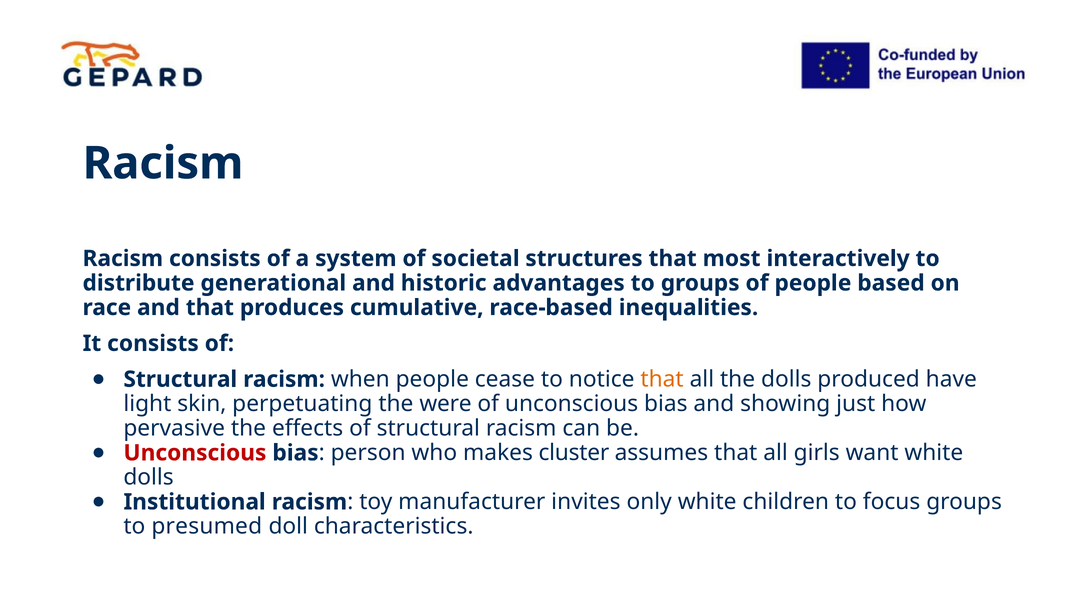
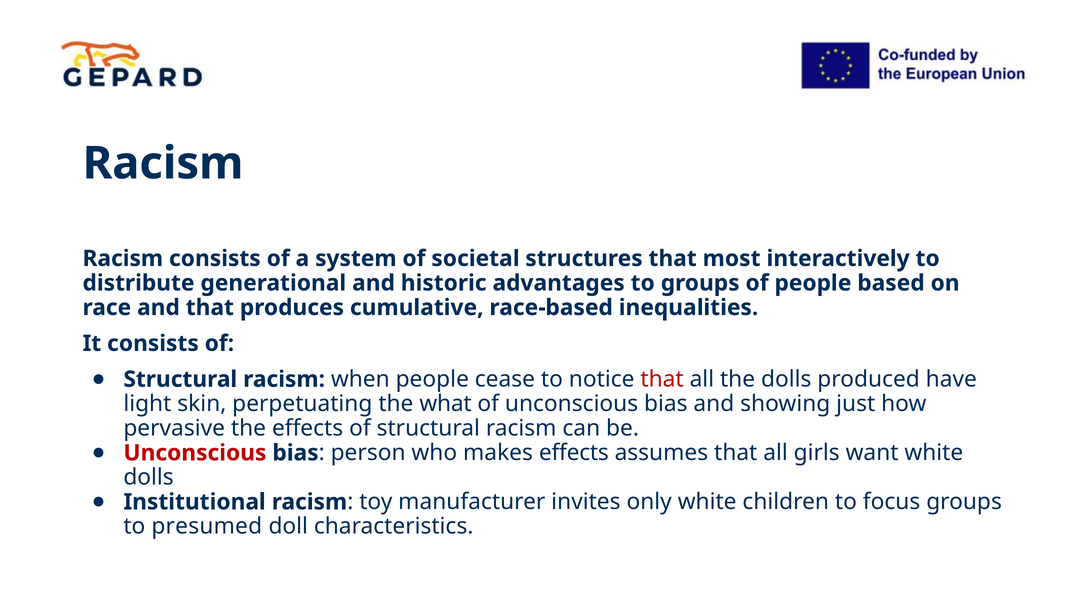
that at (662, 379) colour: orange -> red
were: were -> what
makes cluster: cluster -> effects
